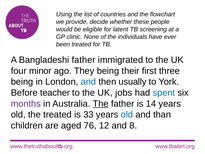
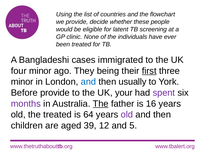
Bangladeshi father: father -> cases
first underline: none -> present
being at (22, 82): being -> minor
Before teacher: teacher -> provide
jobs: jobs -> your
spent colour: blue -> purple
14: 14 -> 16
33: 33 -> 64
old at (127, 114) colour: blue -> purple
than at (162, 114): than -> then
76: 76 -> 39
8: 8 -> 5
